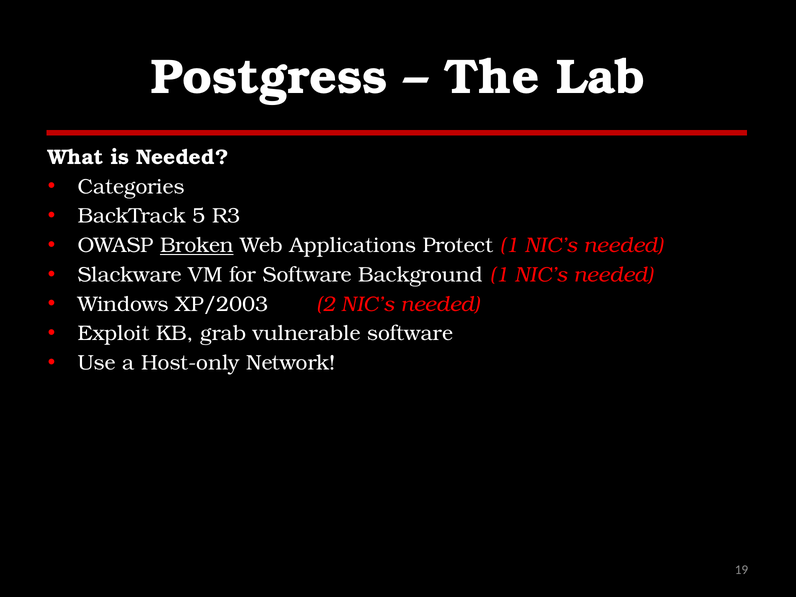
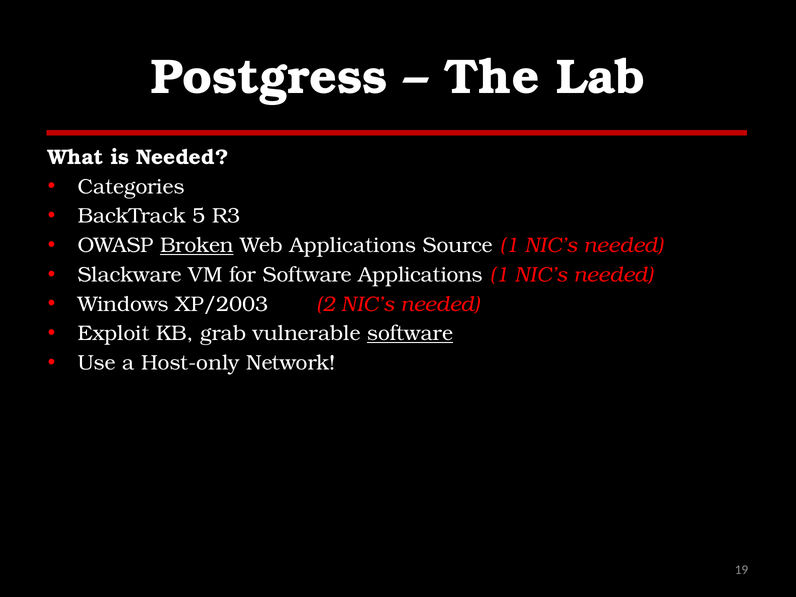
Protect: Protect -> Source
Software Background: Background -> Applications
software at (410, 334) underline: none -> present
